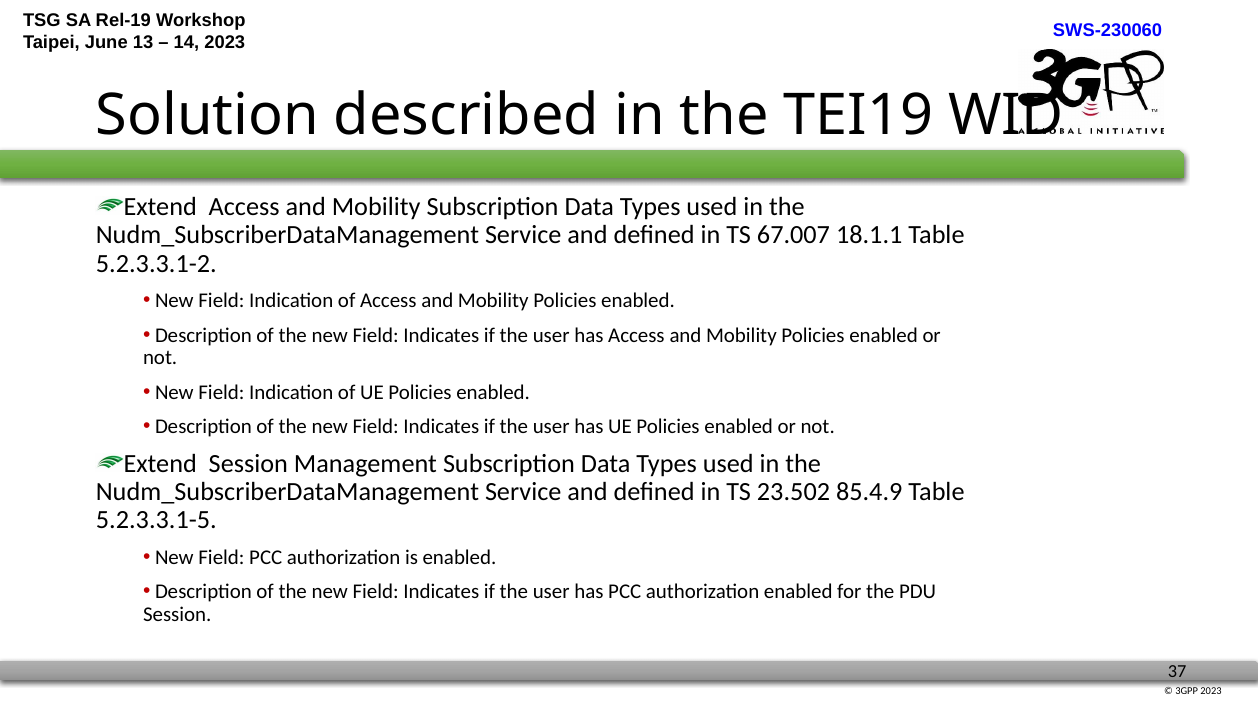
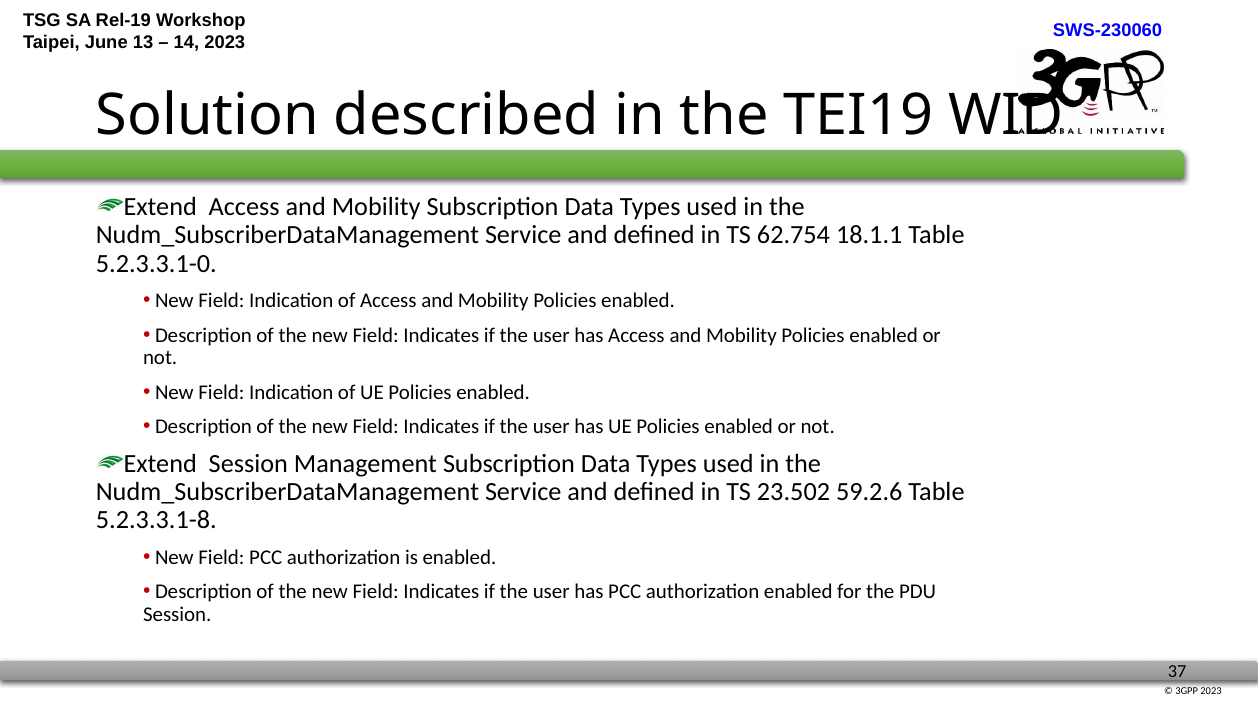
67.007: 67.007 -> 62.754
5.2.3.3.1-2: 5.2.3.3.1-2 -> 5.2.3.3.1-0
85.4.9: 85.4.9 -> 59.2.6
5.2.3.3.1-5: 5.2.3.3.1-5 -> 5.2.3.3.1-8
